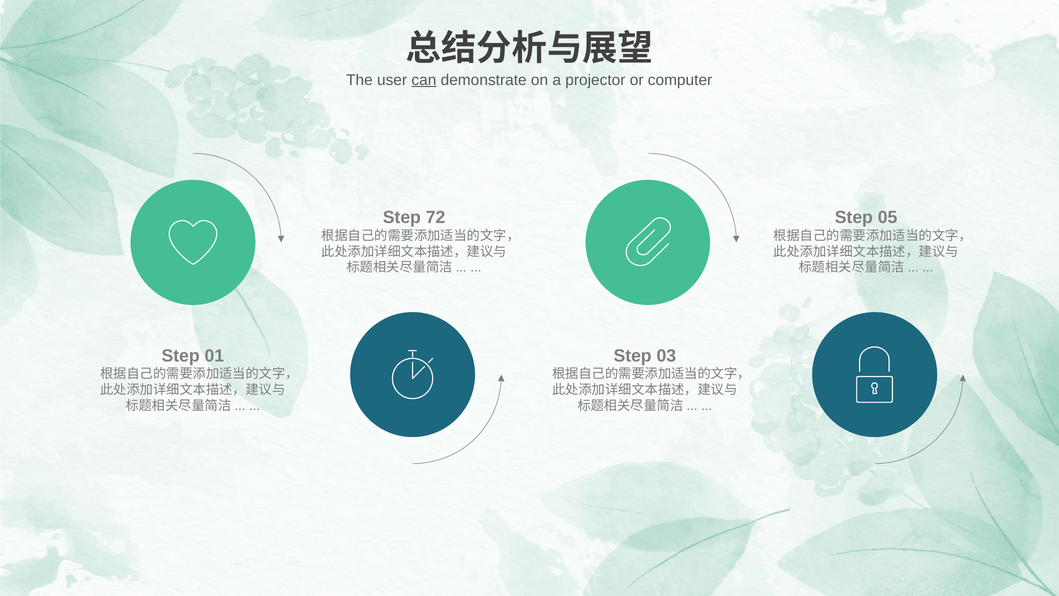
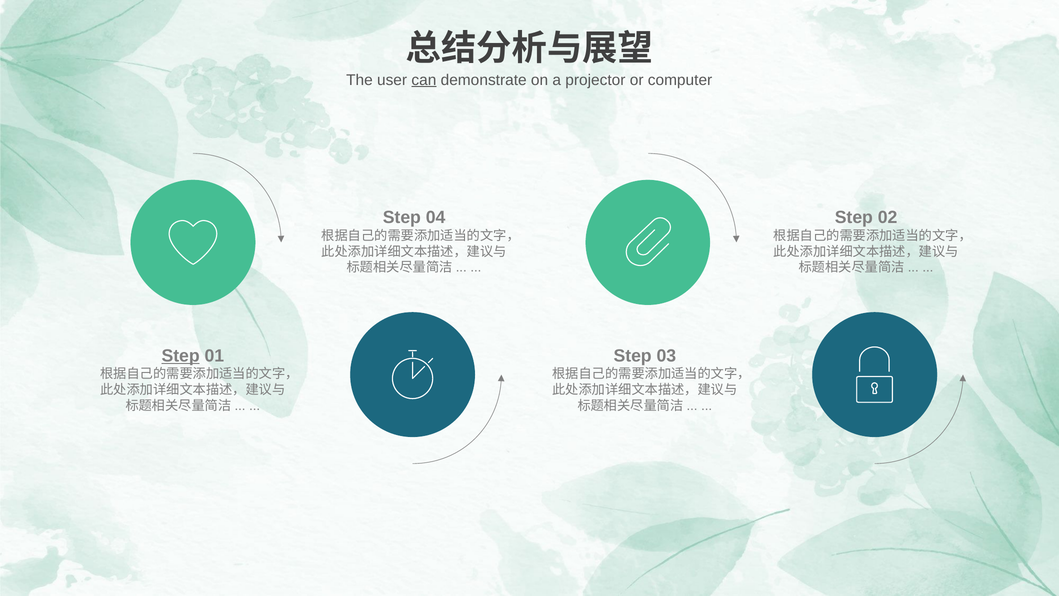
72: 72 -> 04
05: 05 -> 02
Step at (181, 356) underline: none -> present
